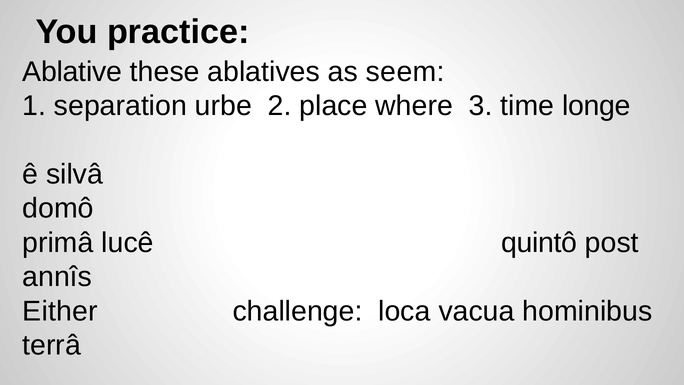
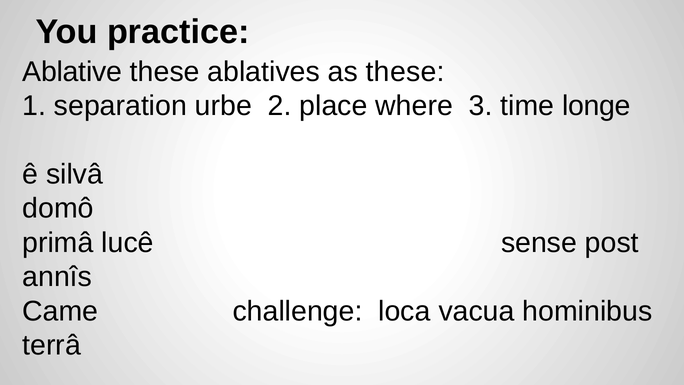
as seem: seem -> these
quintô: quintô -> sense
Either: Either -> Came
